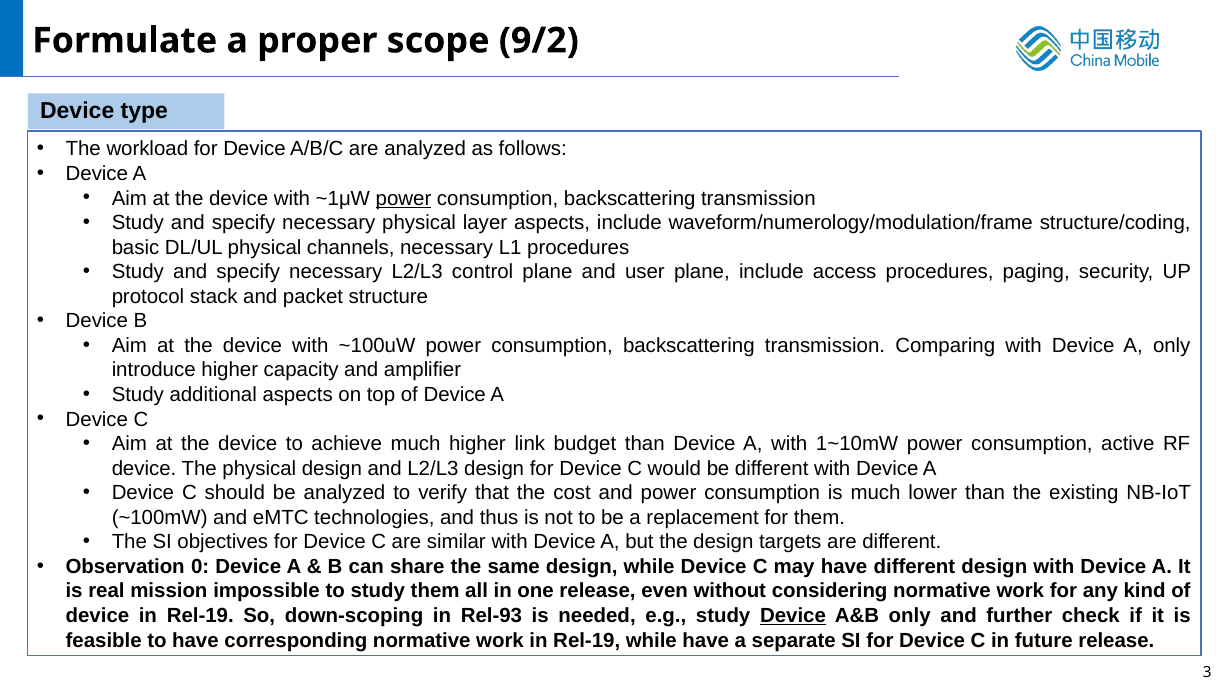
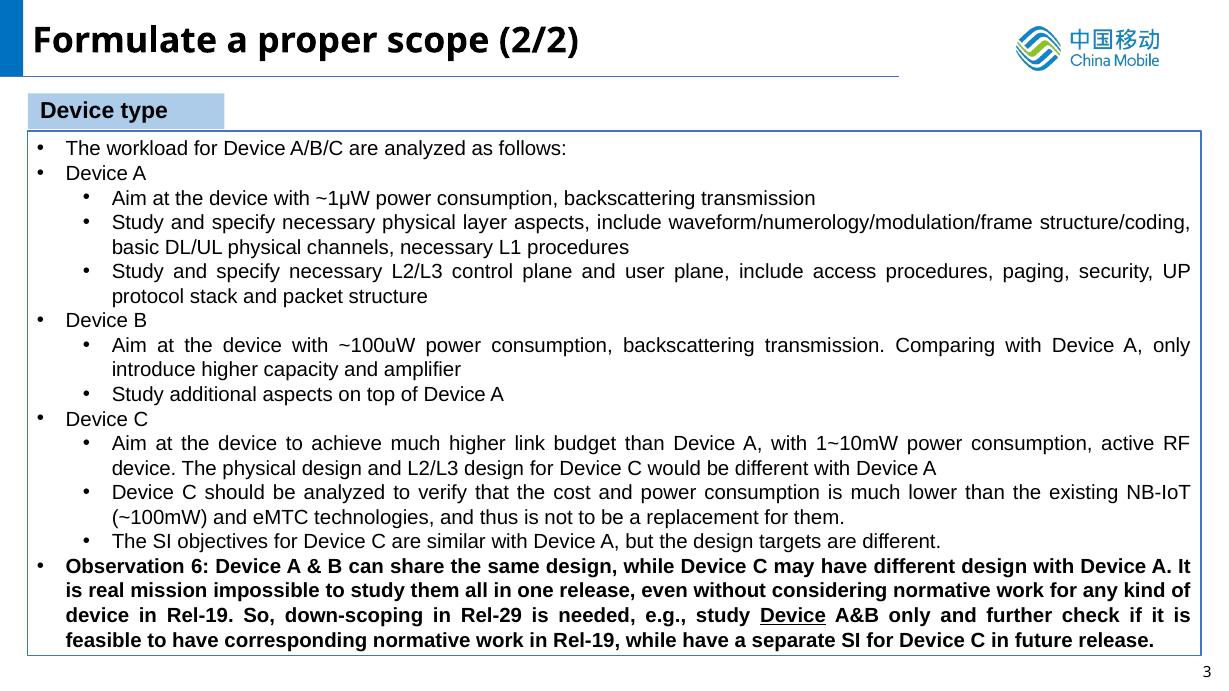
9/2: 9/2 -> 2/2
power at (404, 198) underline: present -> none
0: 0 -> 6
Rel-93: Rel-93 -> Rel-29
